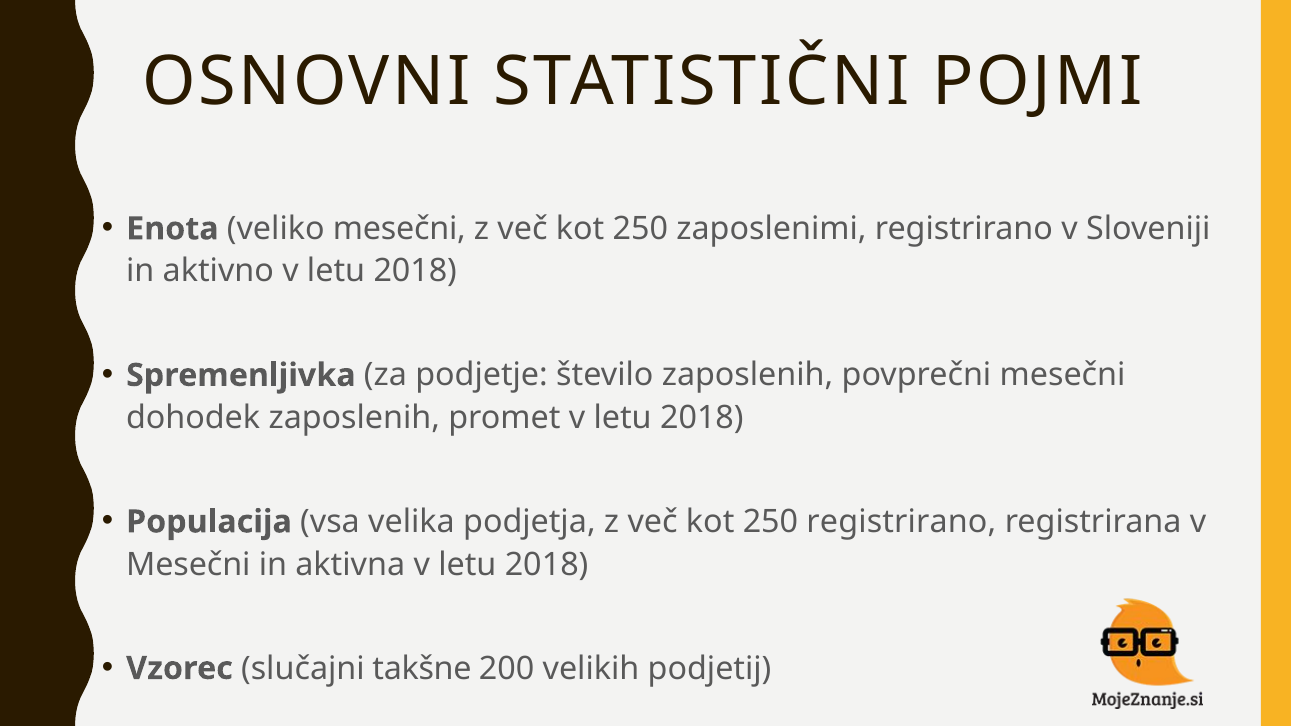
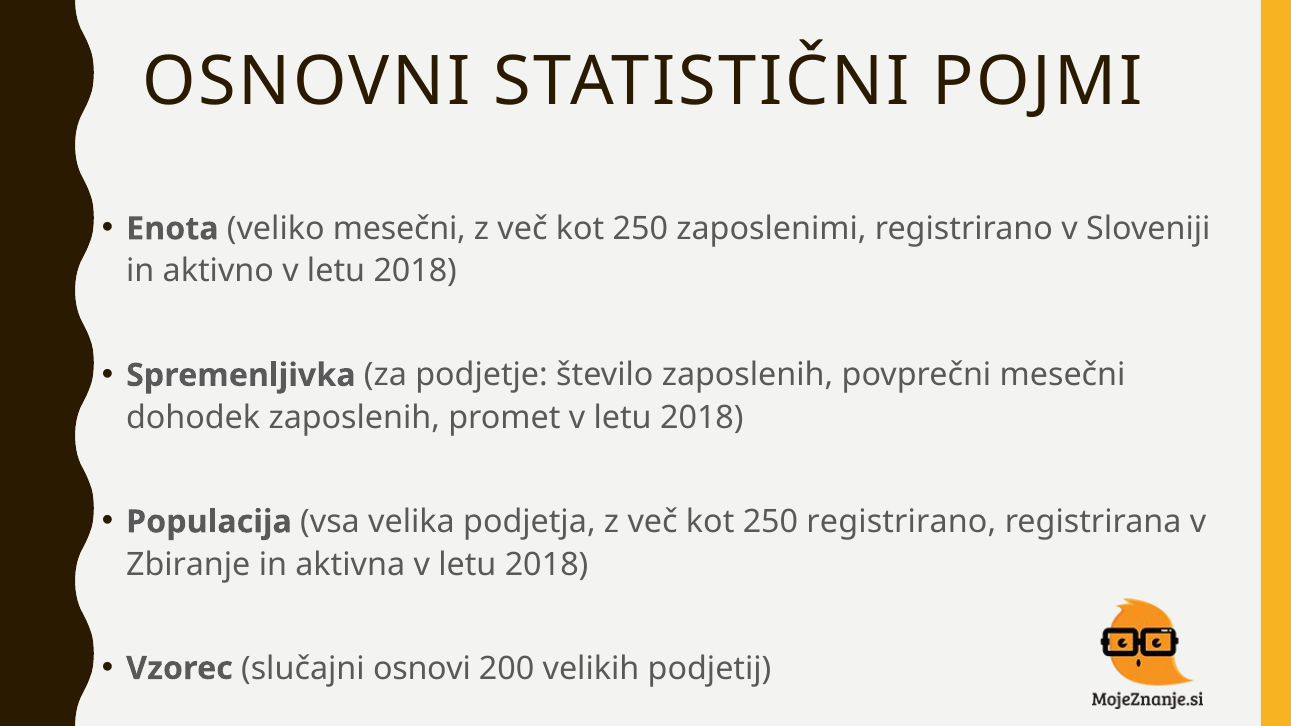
Mesečni at (188, 565): Mesečni -> Zbiranje
takšne: takšne -> osnovi
